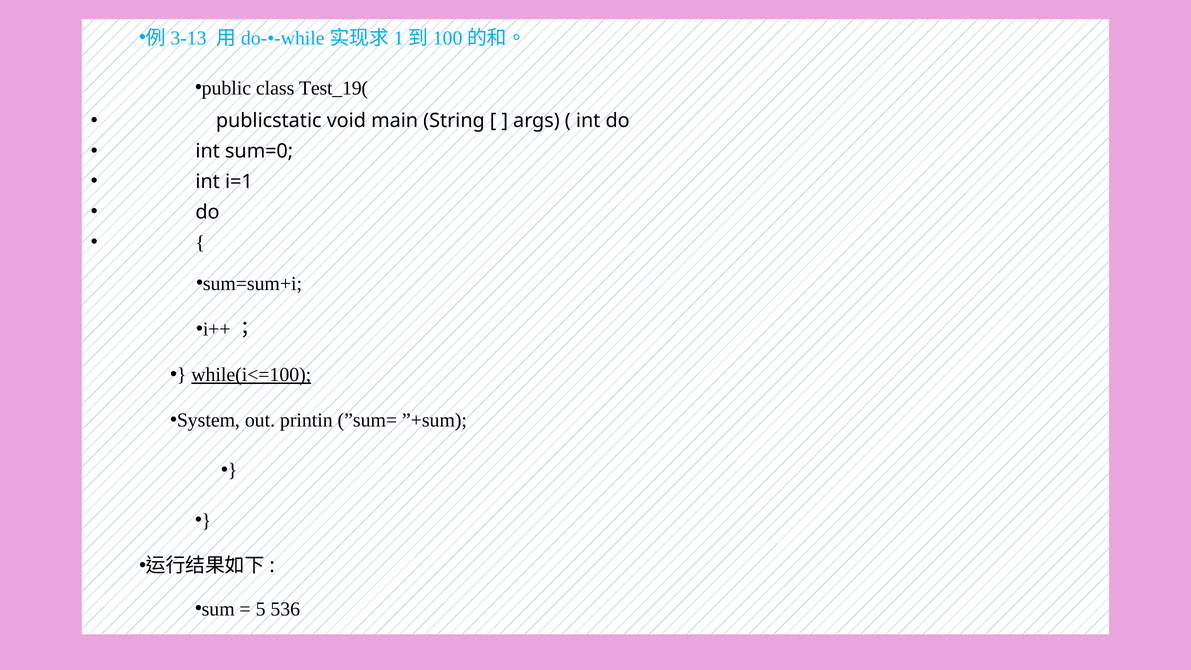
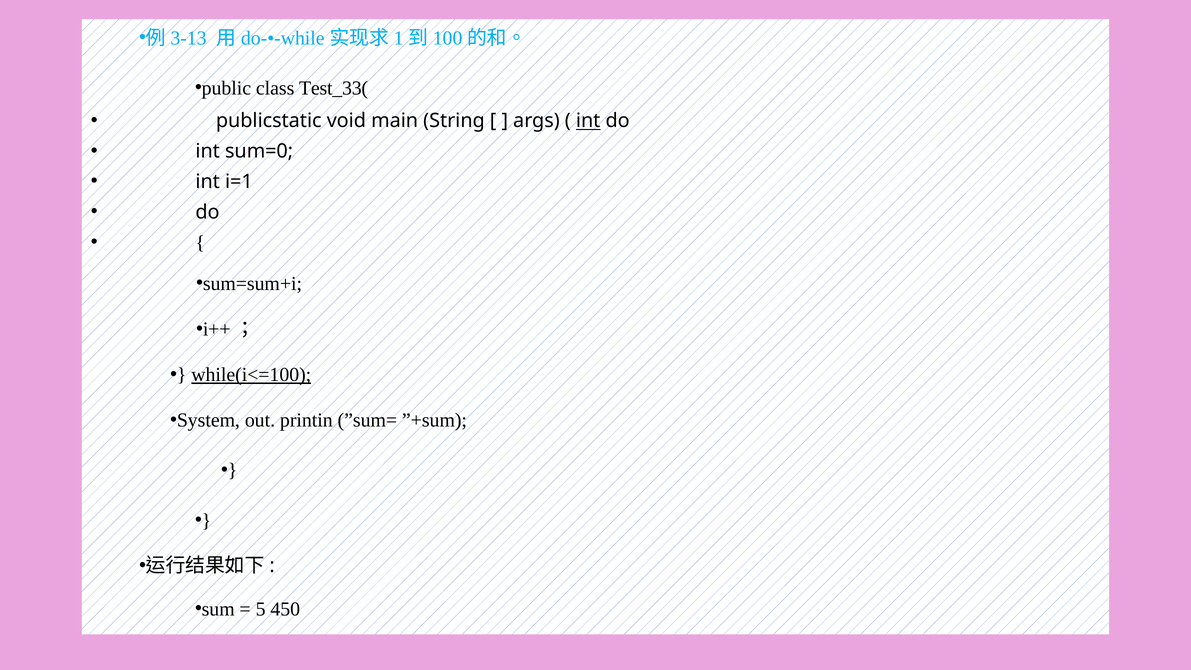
Test_19(: Test_19( -> Test_33(
int at (588, 121) underline: none -> present
536: 536 -> 450
